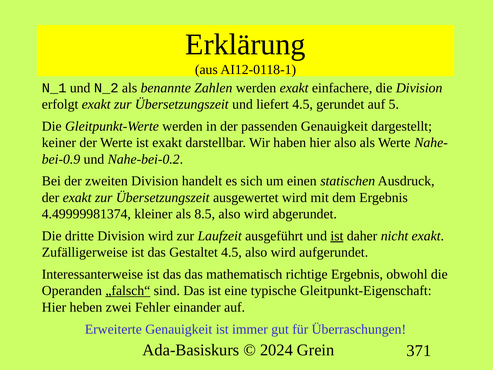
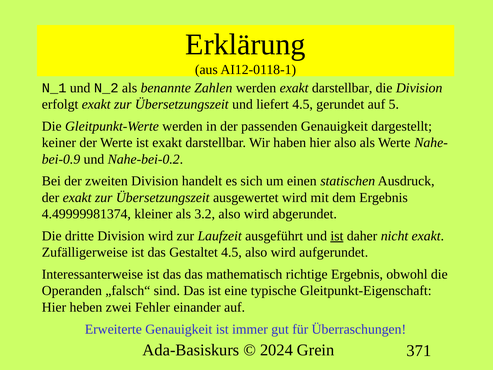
werden exakt einfachere: einfachere -> darstellbar
8.5: 8.5 -> 3.2
„falsch“ underline: present -> none
